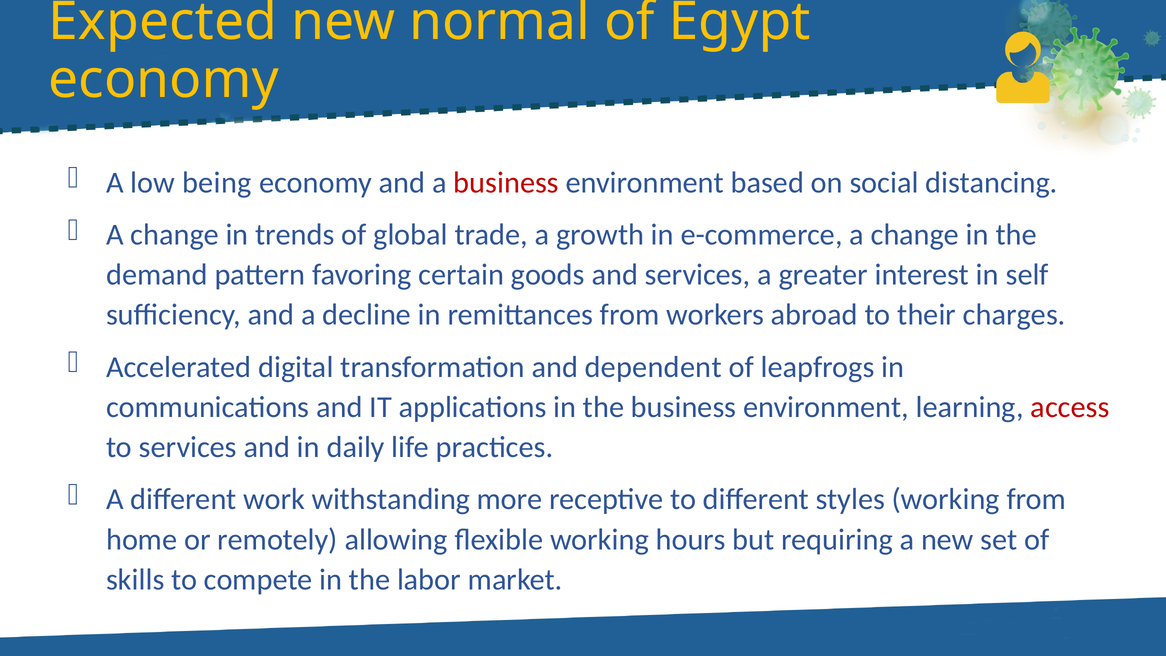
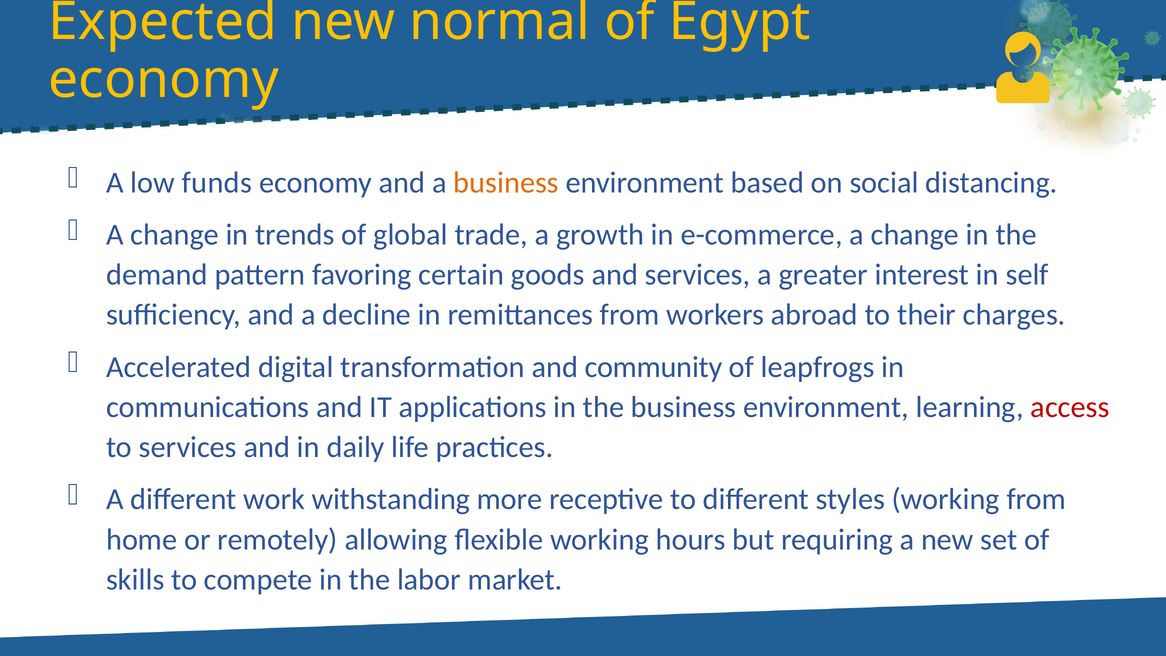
being: being -> funds
business at (506, 183) colour: red -> orange
dependent: dependent -> community
